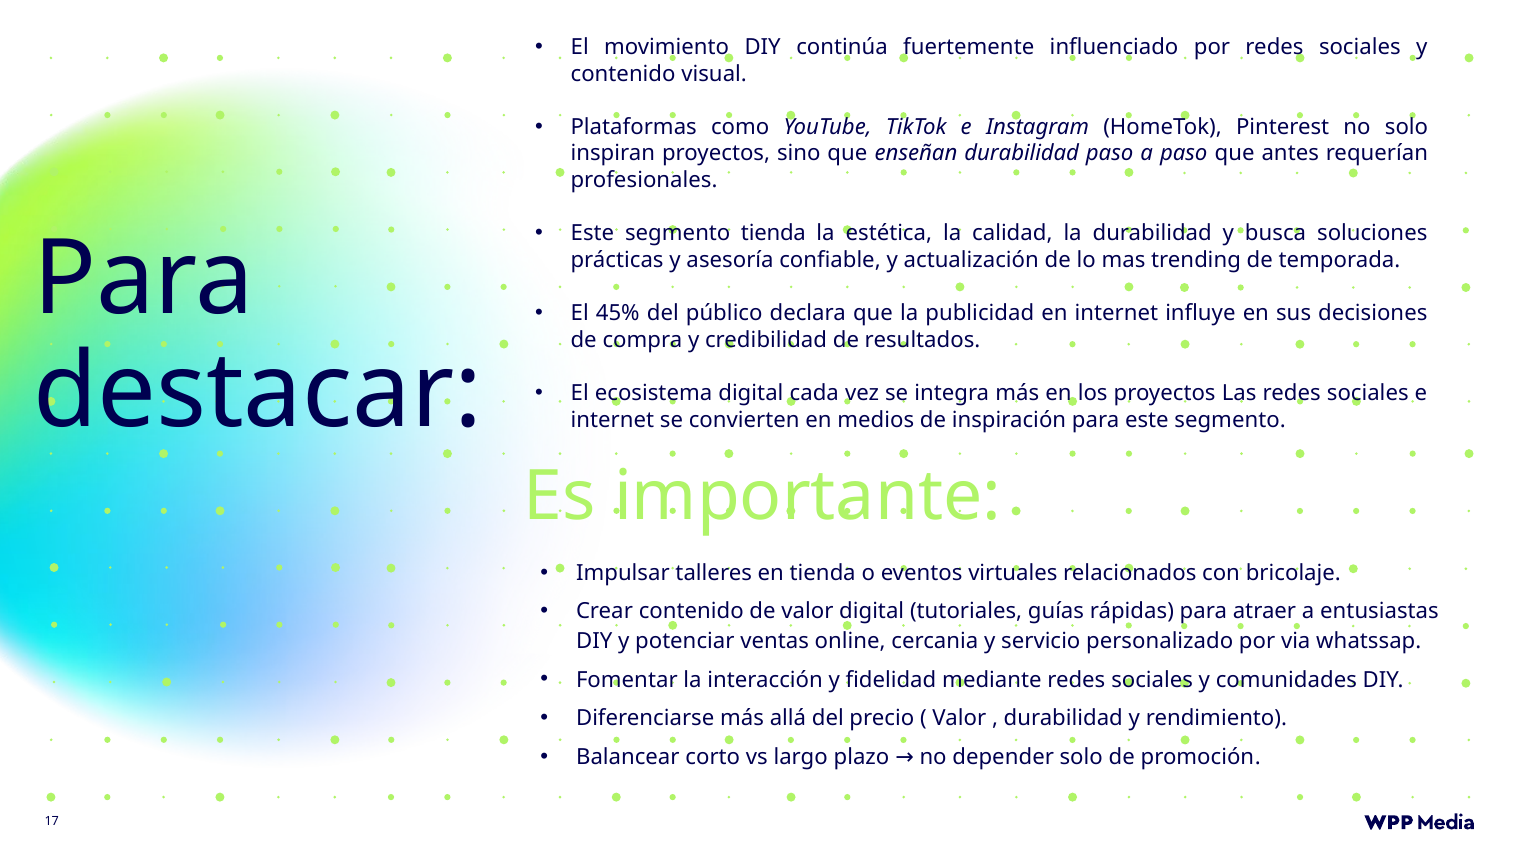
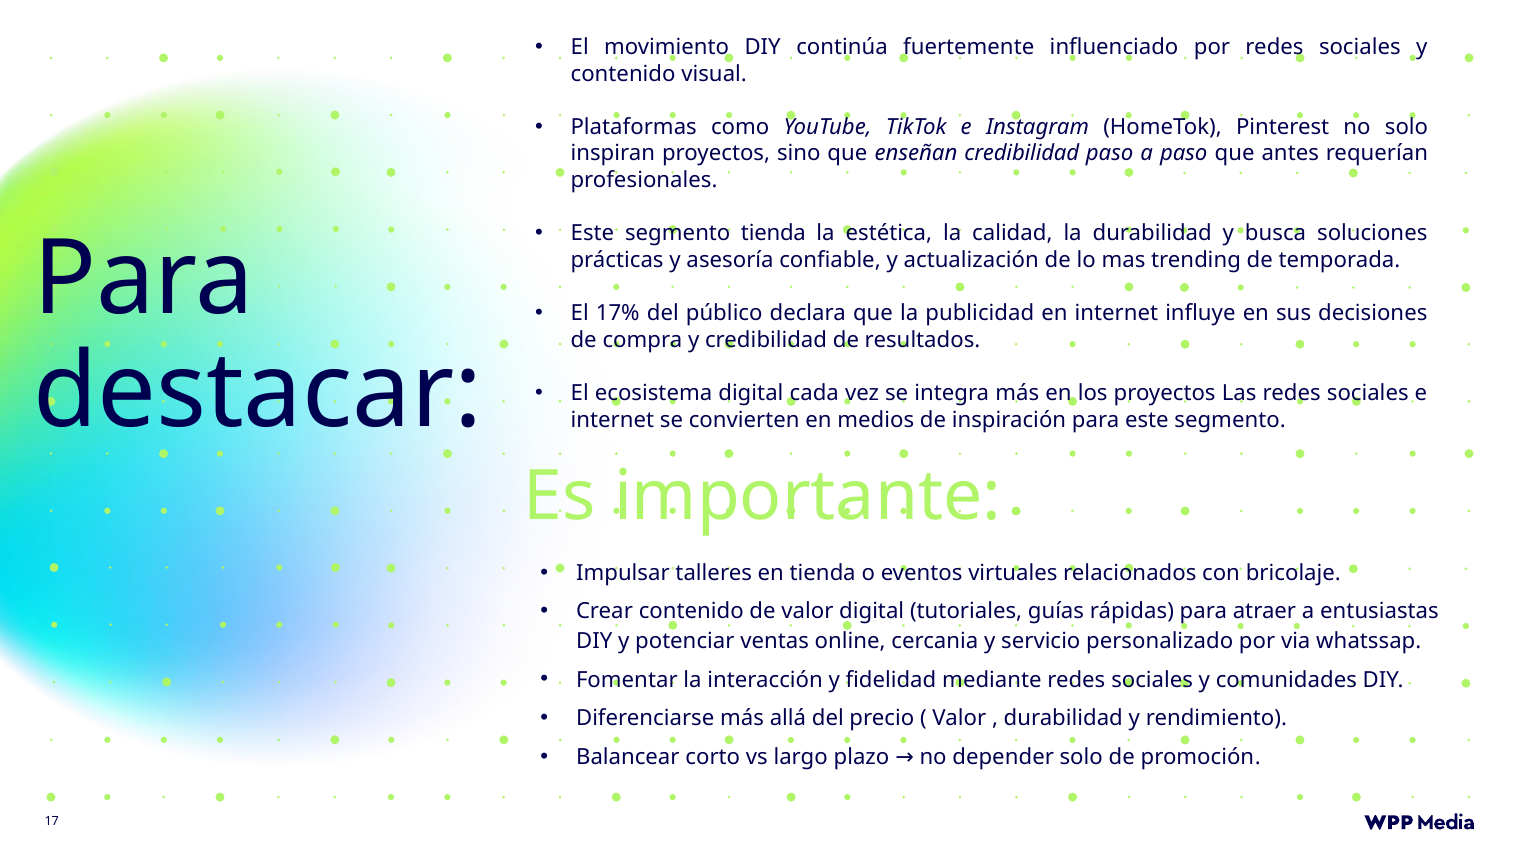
enseñan durabilidad: durabilidad -> credibilidad
45%: 45% -> 17%
